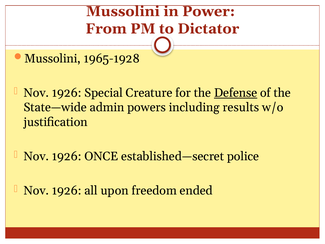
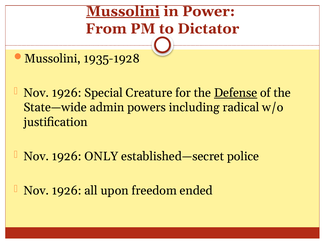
Mussolini at (123, 11) underline: none -> present
1965-1928: 1965-1928 -> 1935-1928
results: results -> radical
ONCE: ONCE -> ONLY
